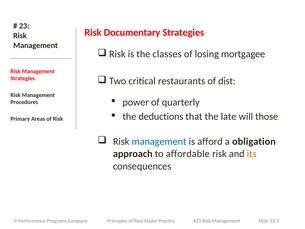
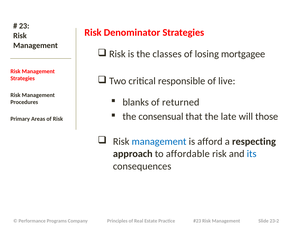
Documentary: Documentary -> Denominator
restaurants: restaurants -> responsible
dist: dist -> live
power: power -> blanks
quarterly: quarterly -> returned
deductions: deductions -> consensual
obligation: obligation -> respecting
its colour: orange -> blue
